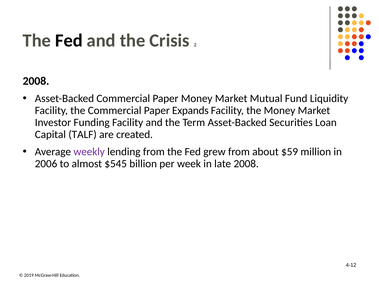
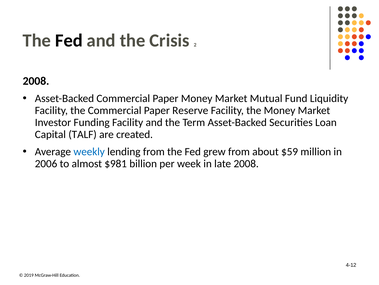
Expands: Expands -> Reserve
weekly colour: purple -> blue
$545: $545 -> $981
